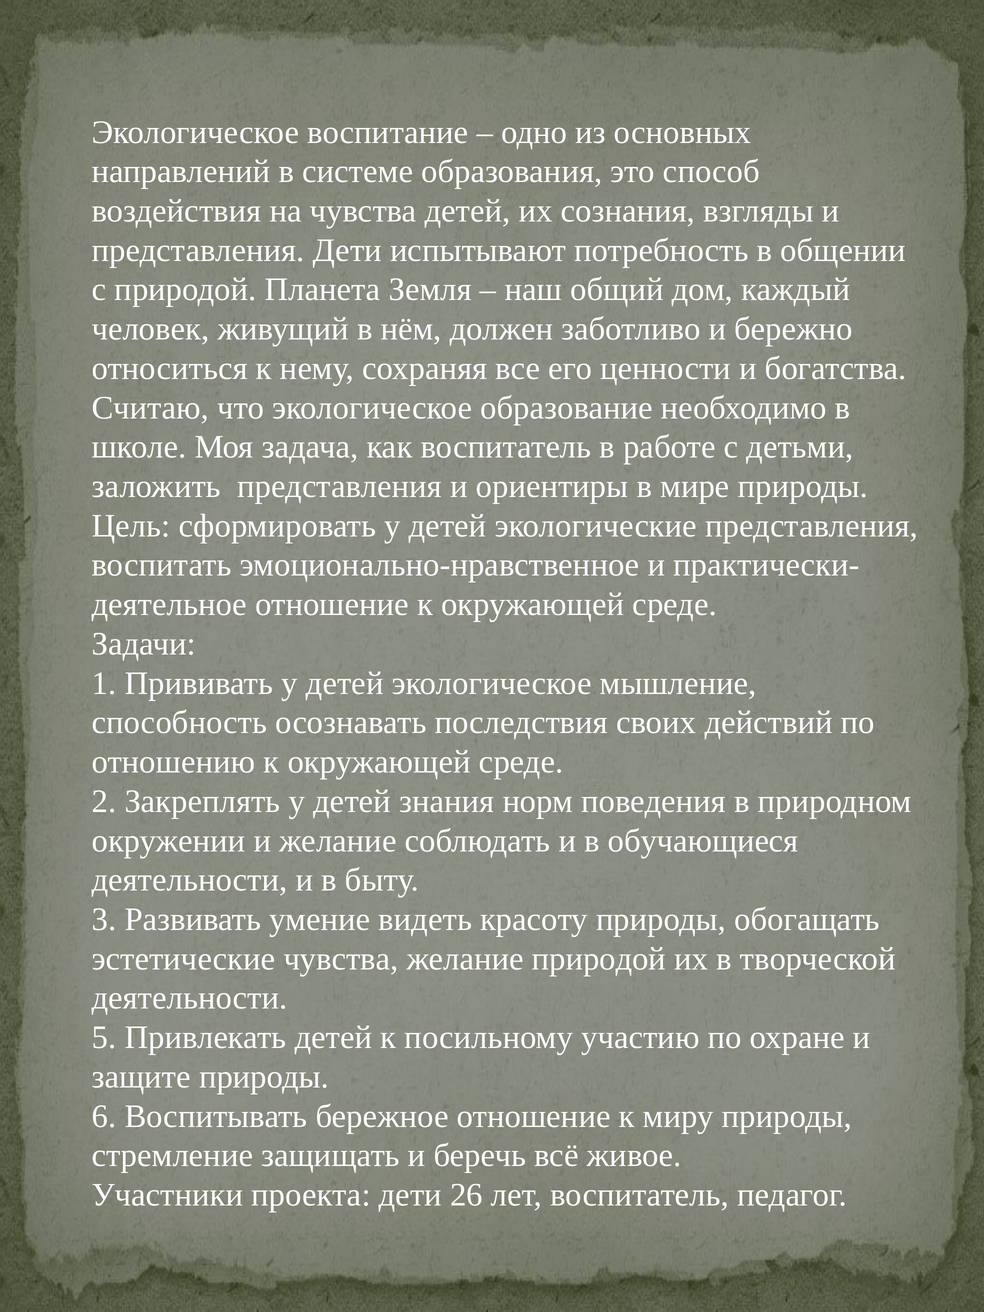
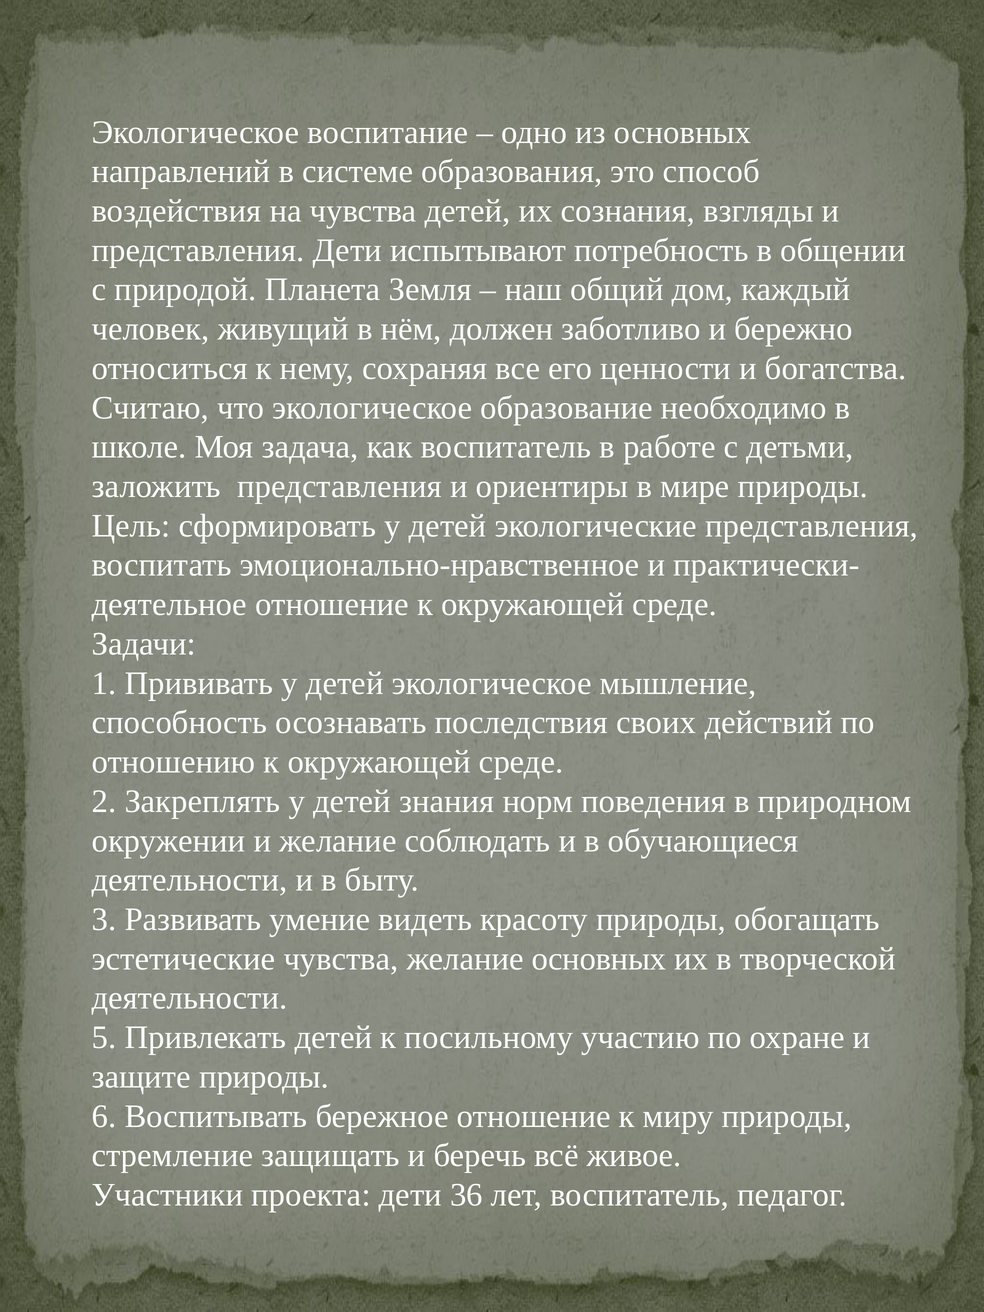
желание природой: природой -> основных
26: 26 -> 36
